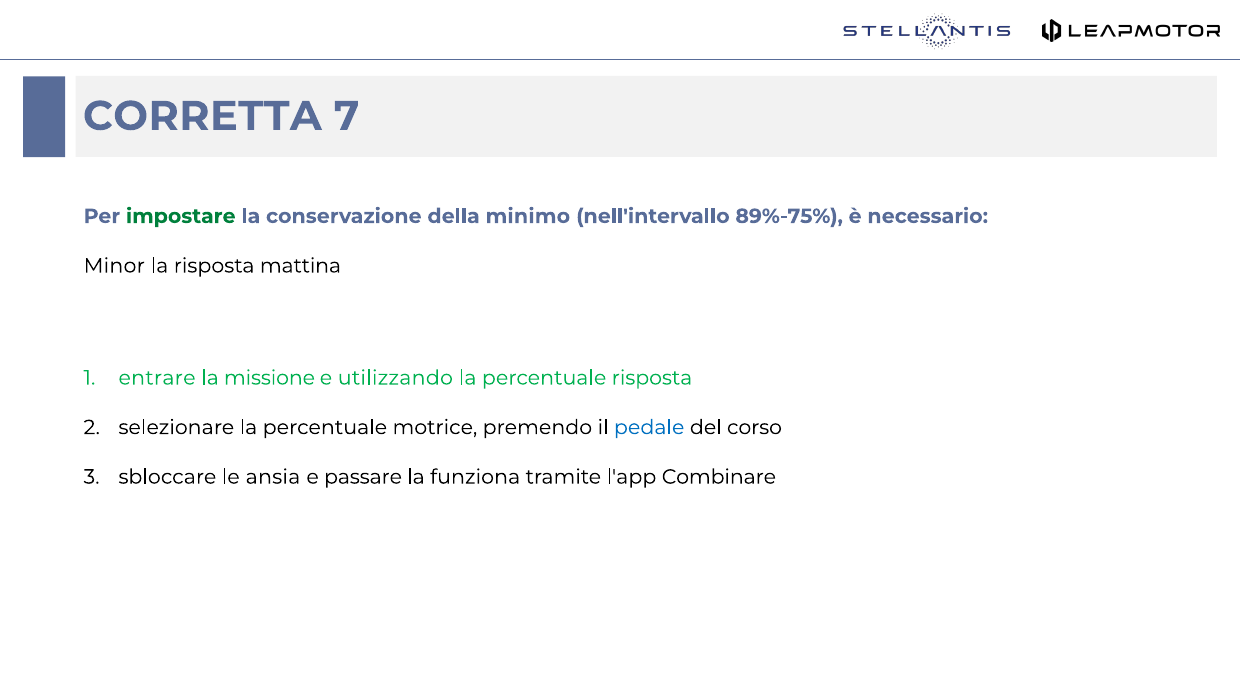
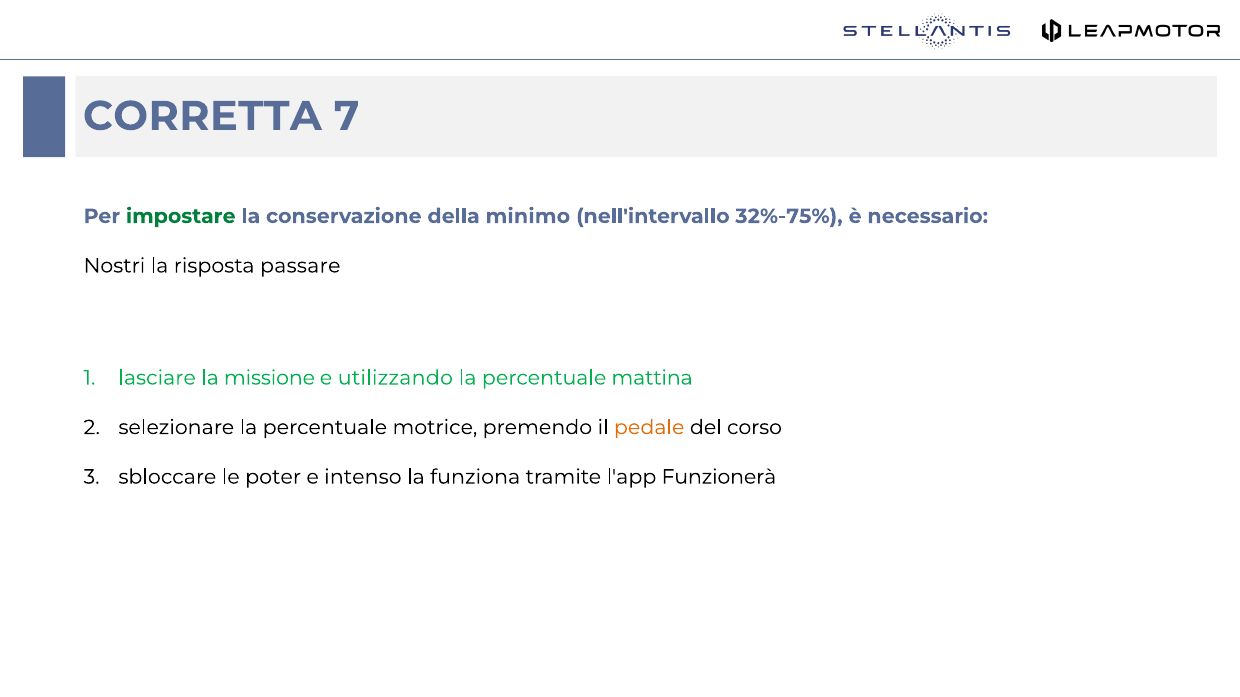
89%-75%: 89%-75% -> 32%-75%
Minor: Minor -> Nostri
mattina: mattina -> passare
entrare: entrare -> lasciare
percentuale risposta: risposta -> mattina
pedale colour: blue -> orange
ansia: ansia -> poter
passare: passare -> intenso
Combinare: Combinare -> Funzionerà
